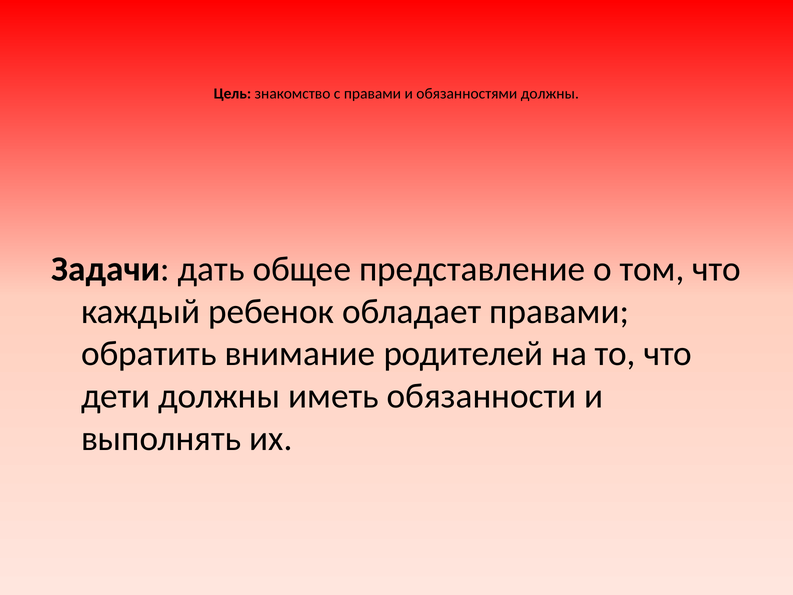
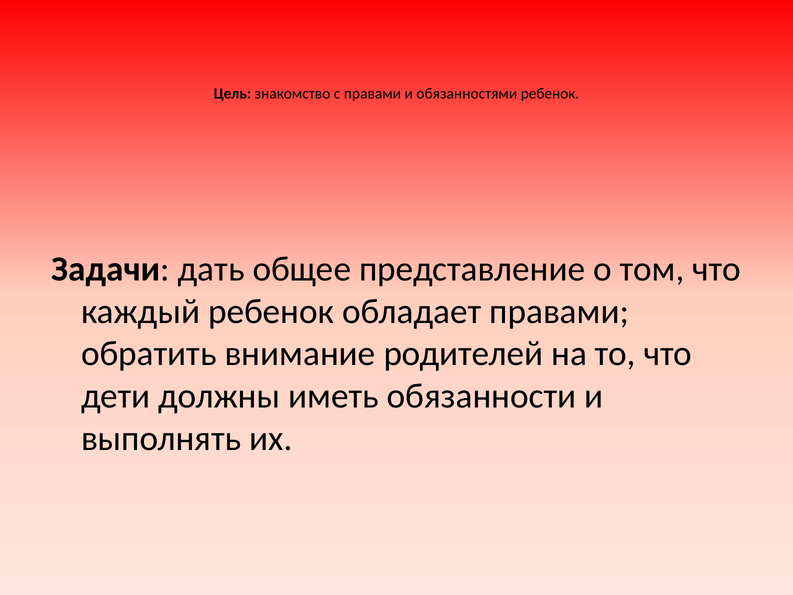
обязанностями должны: должны -> ребенок
